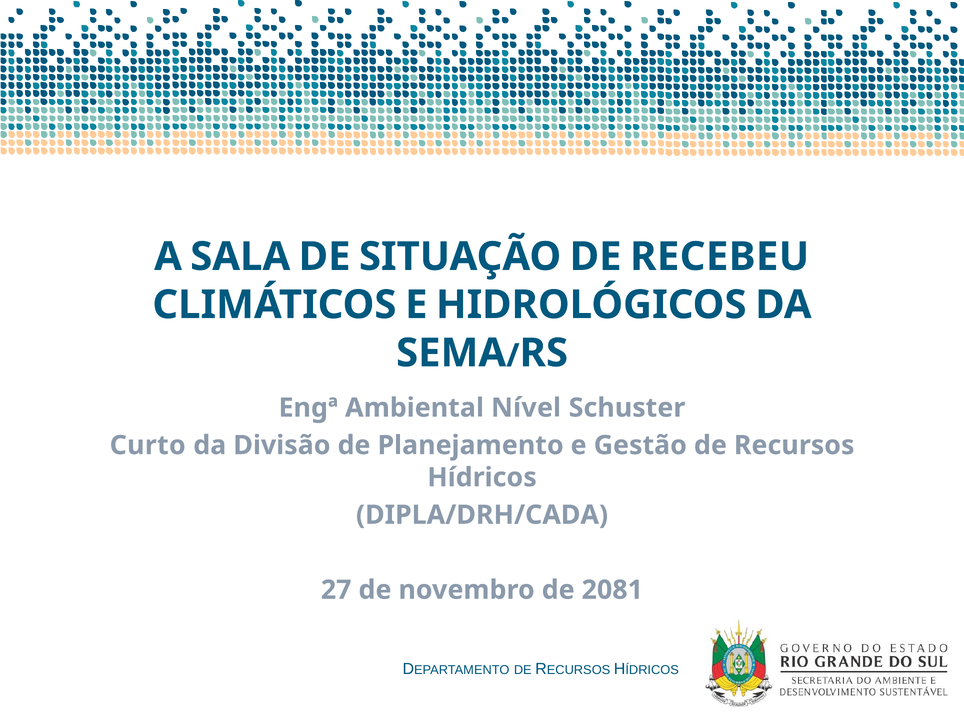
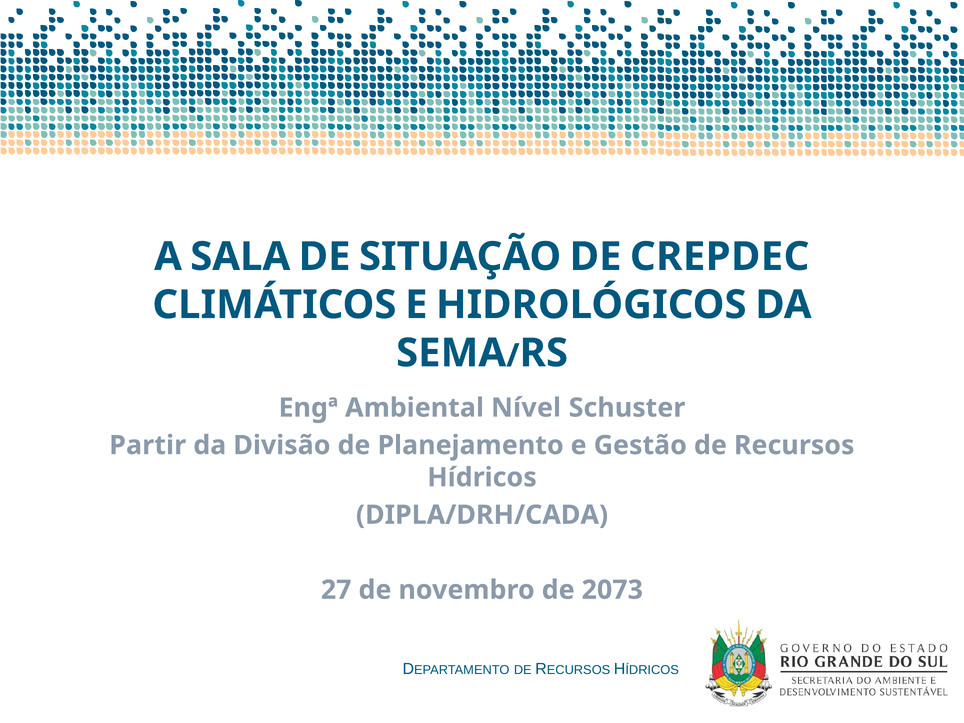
RECEBEU: RECEBEU -> CREPDEC
Curto: Curto -> Partir
2081: 2081 -> 2073
